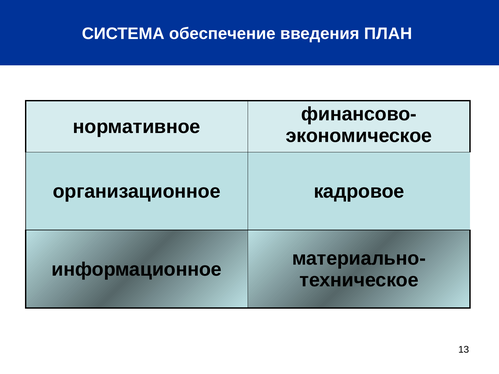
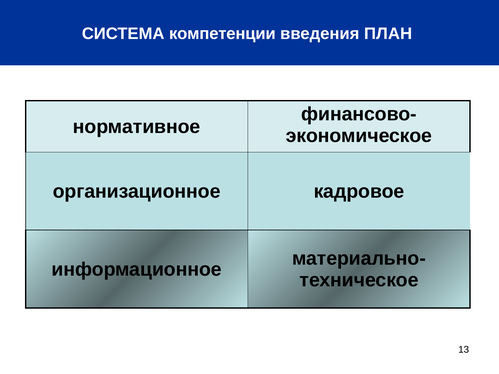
обеспечение: обеспечение -> компетенции
